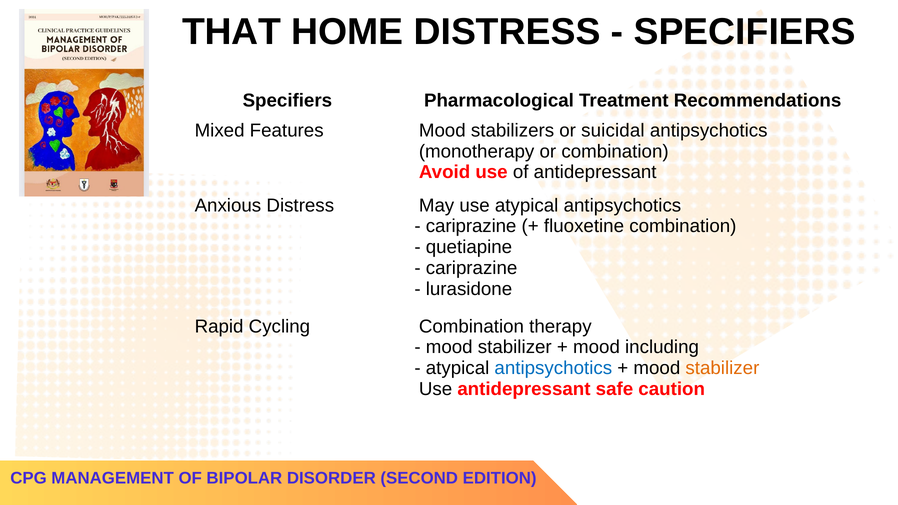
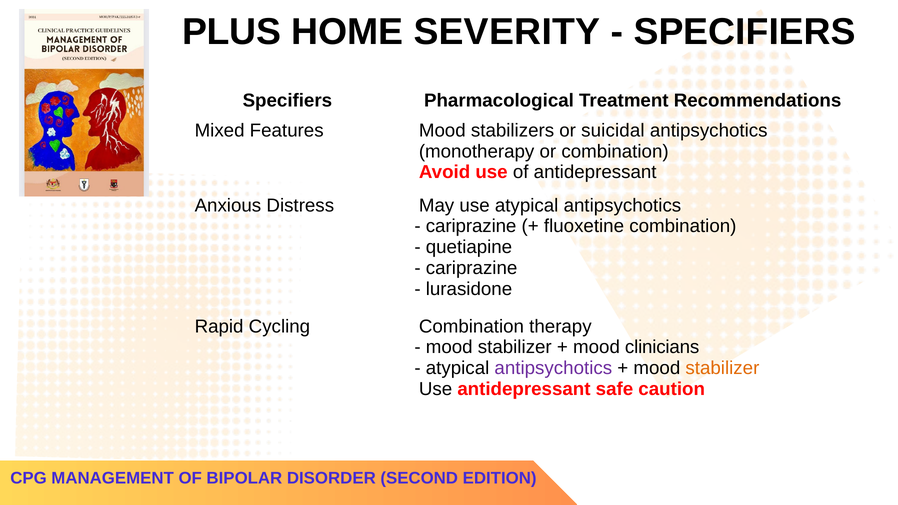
THAT: THAT -> PLUS
HOME DISTRESS: DISTRESS -> SEVERITY
including: including -> clinicians
antipsychotics at (553, 368) colour: blue -> purple
